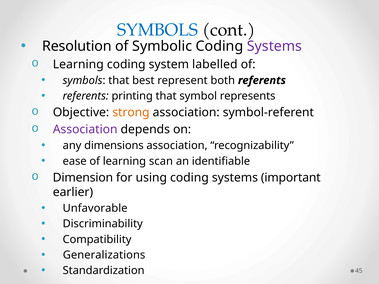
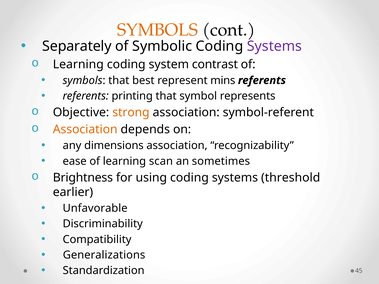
SYMBOLS at (158, 30) colour: blue -> orange
Resolution: Resolution -> Separately
labelled: labelled -> contrast
both: both -> mins
Association at (85, 130) colour: purple -> orange
identifiable: identifiable -> sometimes
Dimension: Dimension -> Brightness
important: important -> threshold
